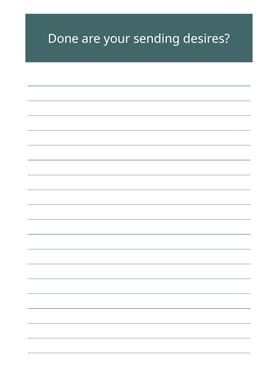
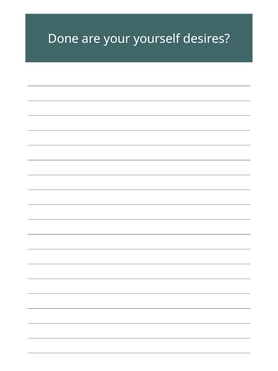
sending: sending -> yourself
